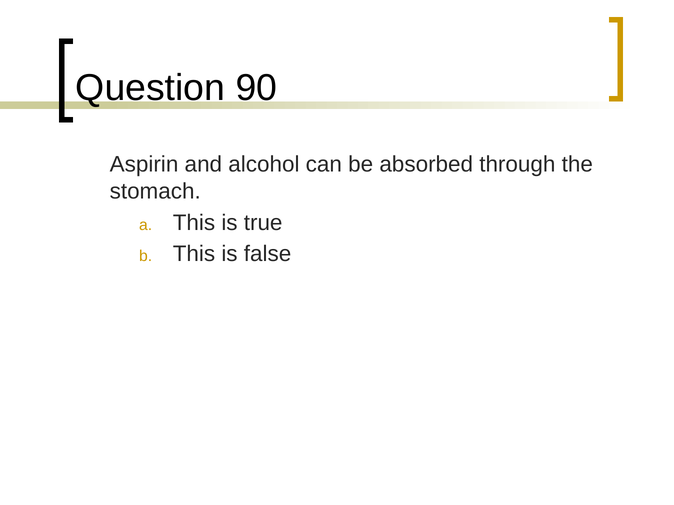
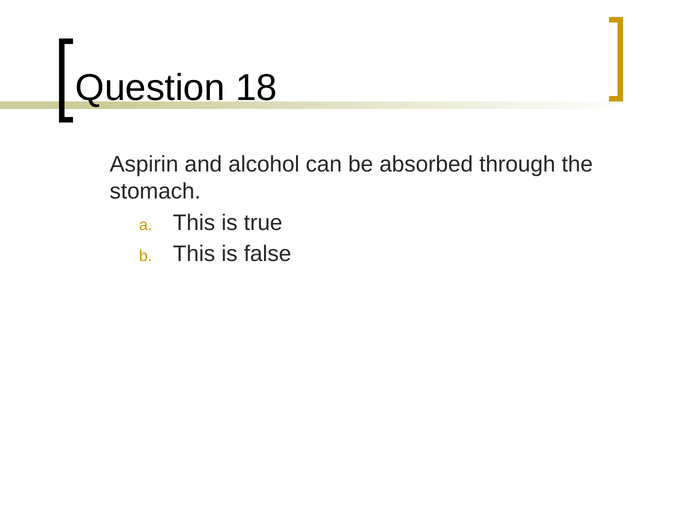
90: 90 -> 18
